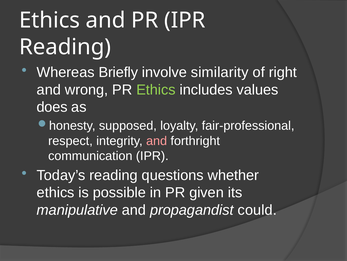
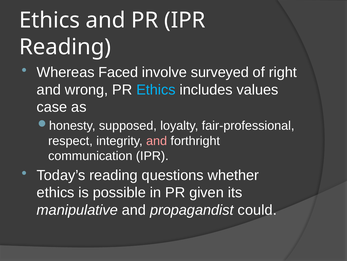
Briefly: Briefly -> Faced
similarity: similarity -> surveyed
Ethics at (156, 89) colour: light green -> light blue
does: does -> case
